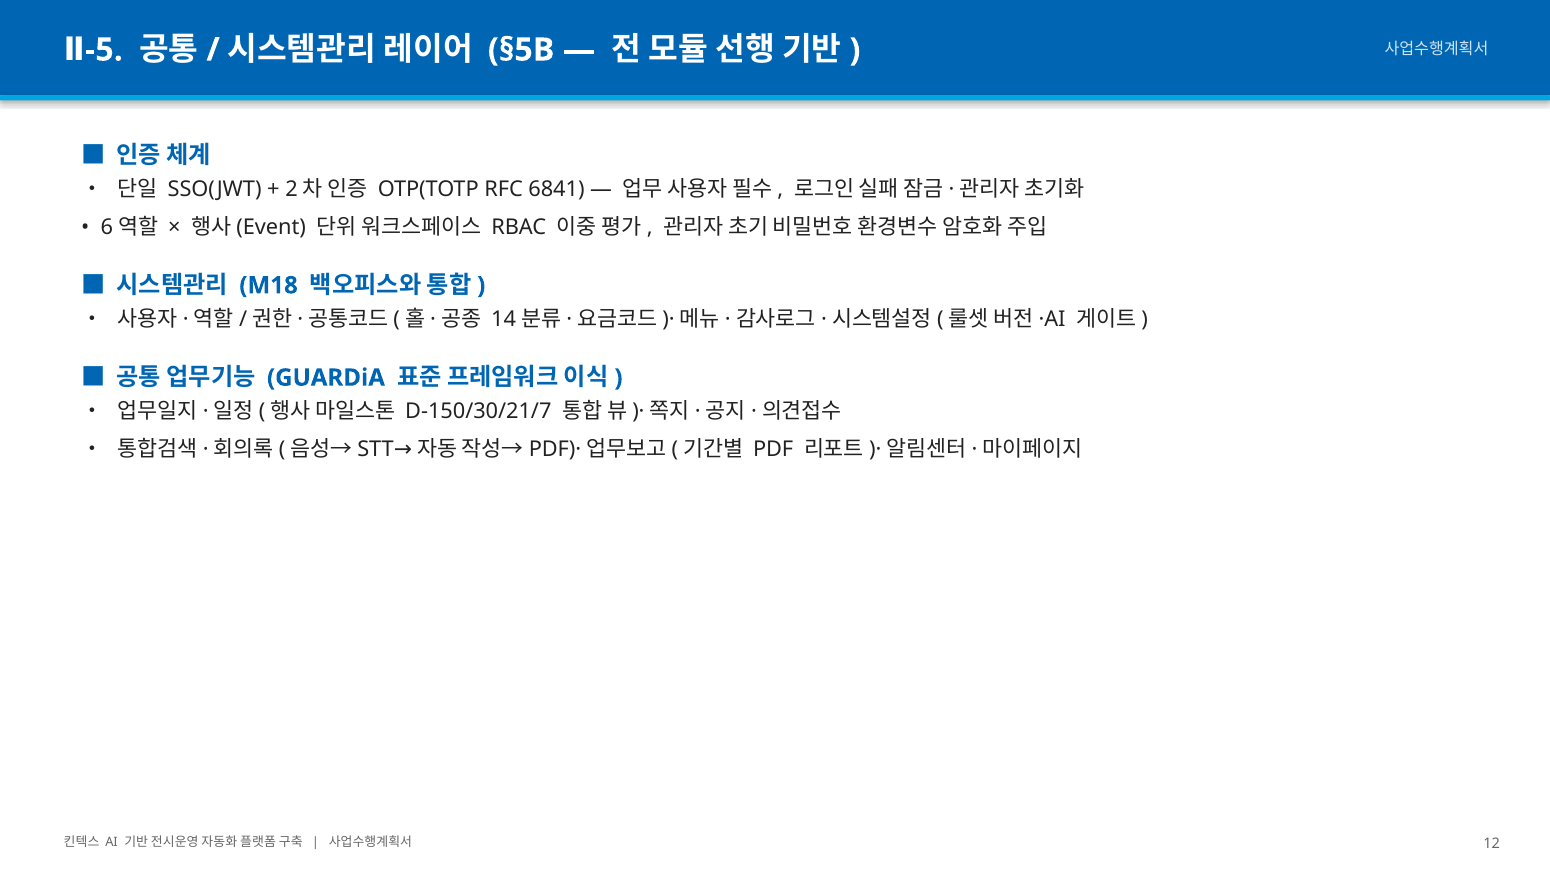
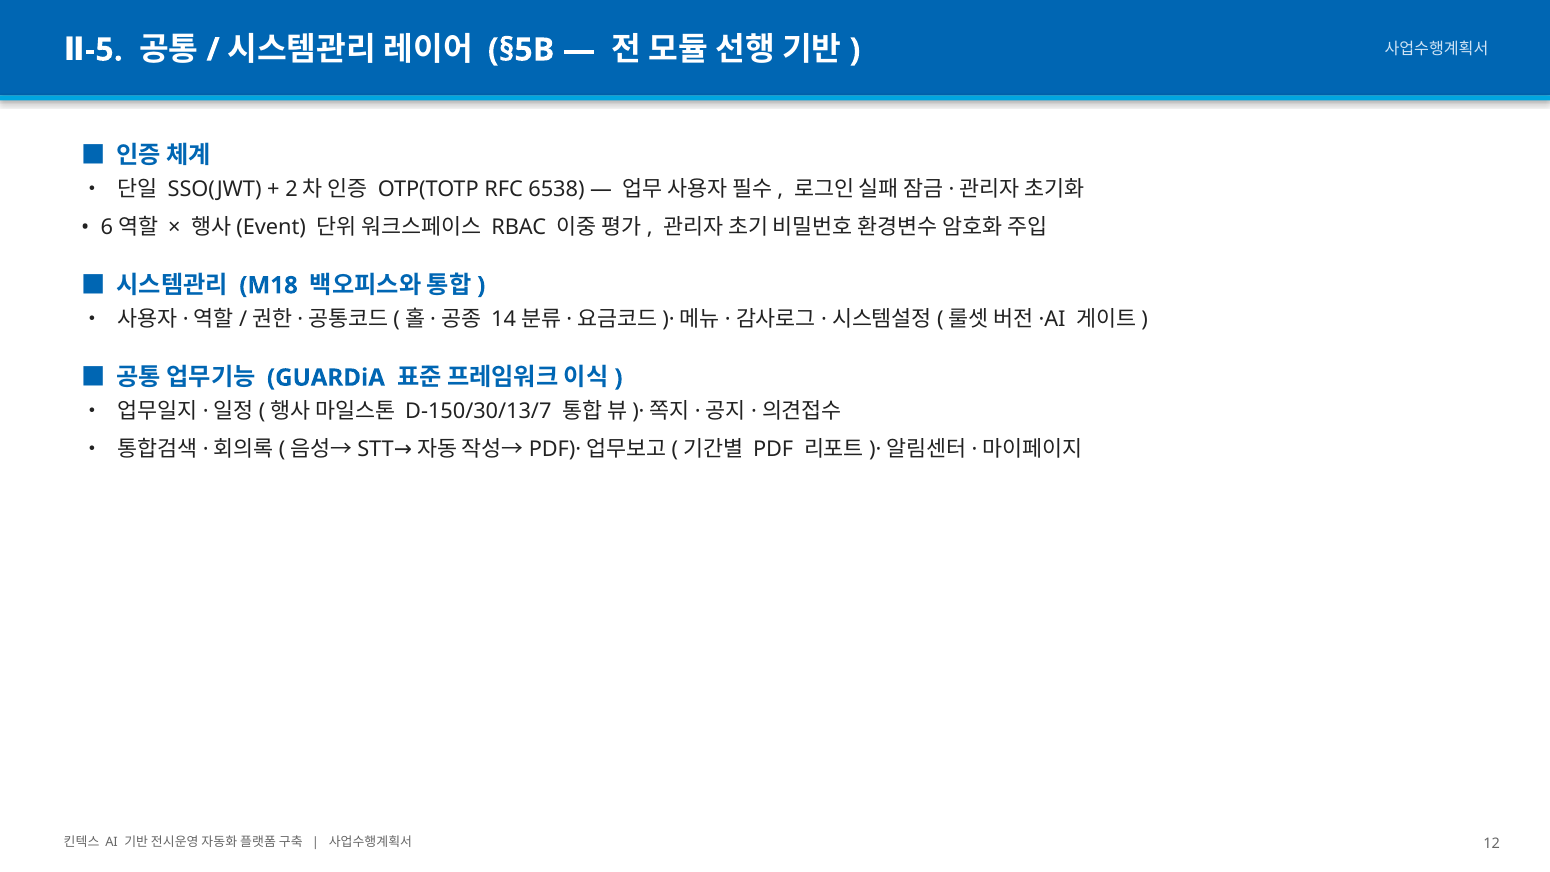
6841: 6841 -> 6538
D-150/30/21/7: D-150/30/21/7 -> D-150/30/13/7
